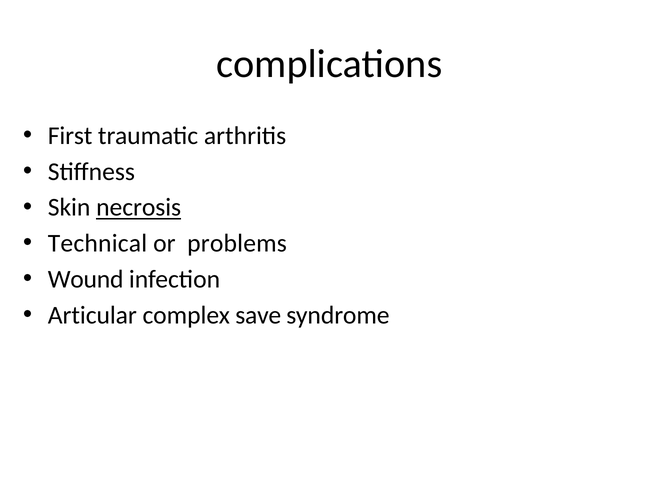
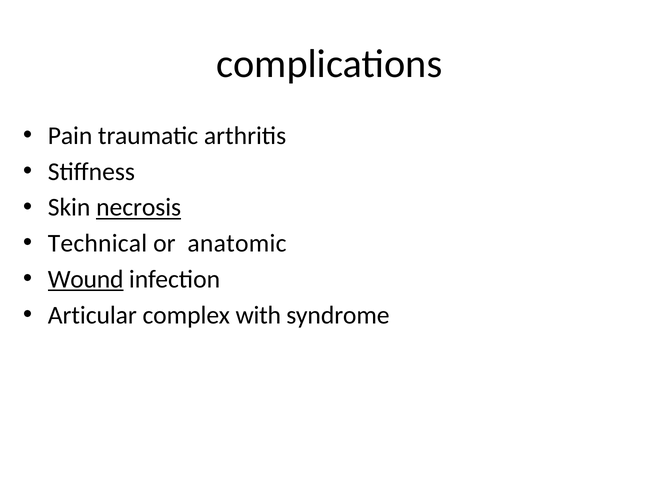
First: First -> Pain
problems: problems -> anatomic
Wound underline: none -> present
save: save -> with
